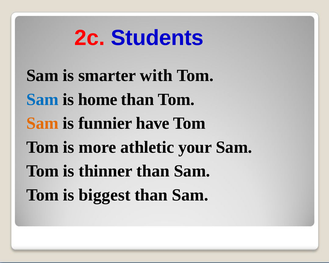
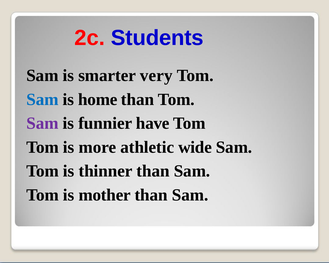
with: with -> very
Sam at (42, 123) colour: orange -> purple
your: your -> wide
biggest: biggest -> mother
